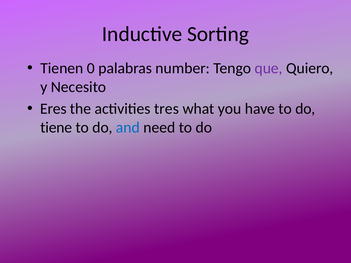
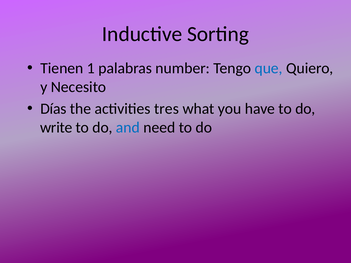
0: 0 -> 1
que colour: purple -> blue
Eres: Eres -> Días
tiene: tiene -> write
